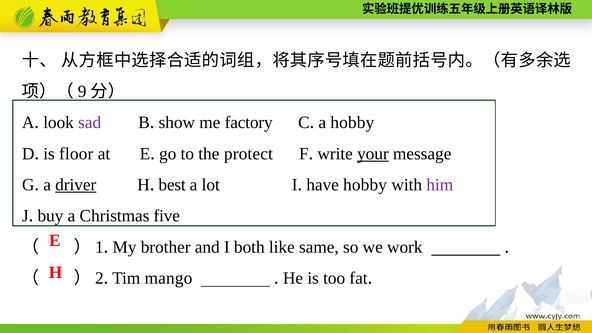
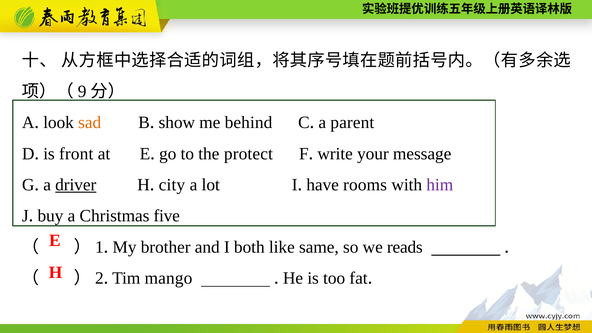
sad colour: purple -> orange
factory: factory -> behind
a hobby: hobby -> parent
floor: floor -> front
your underline: present -> none
best: best -> city
have hobby: hobby -> rooms
work: work -> reads
